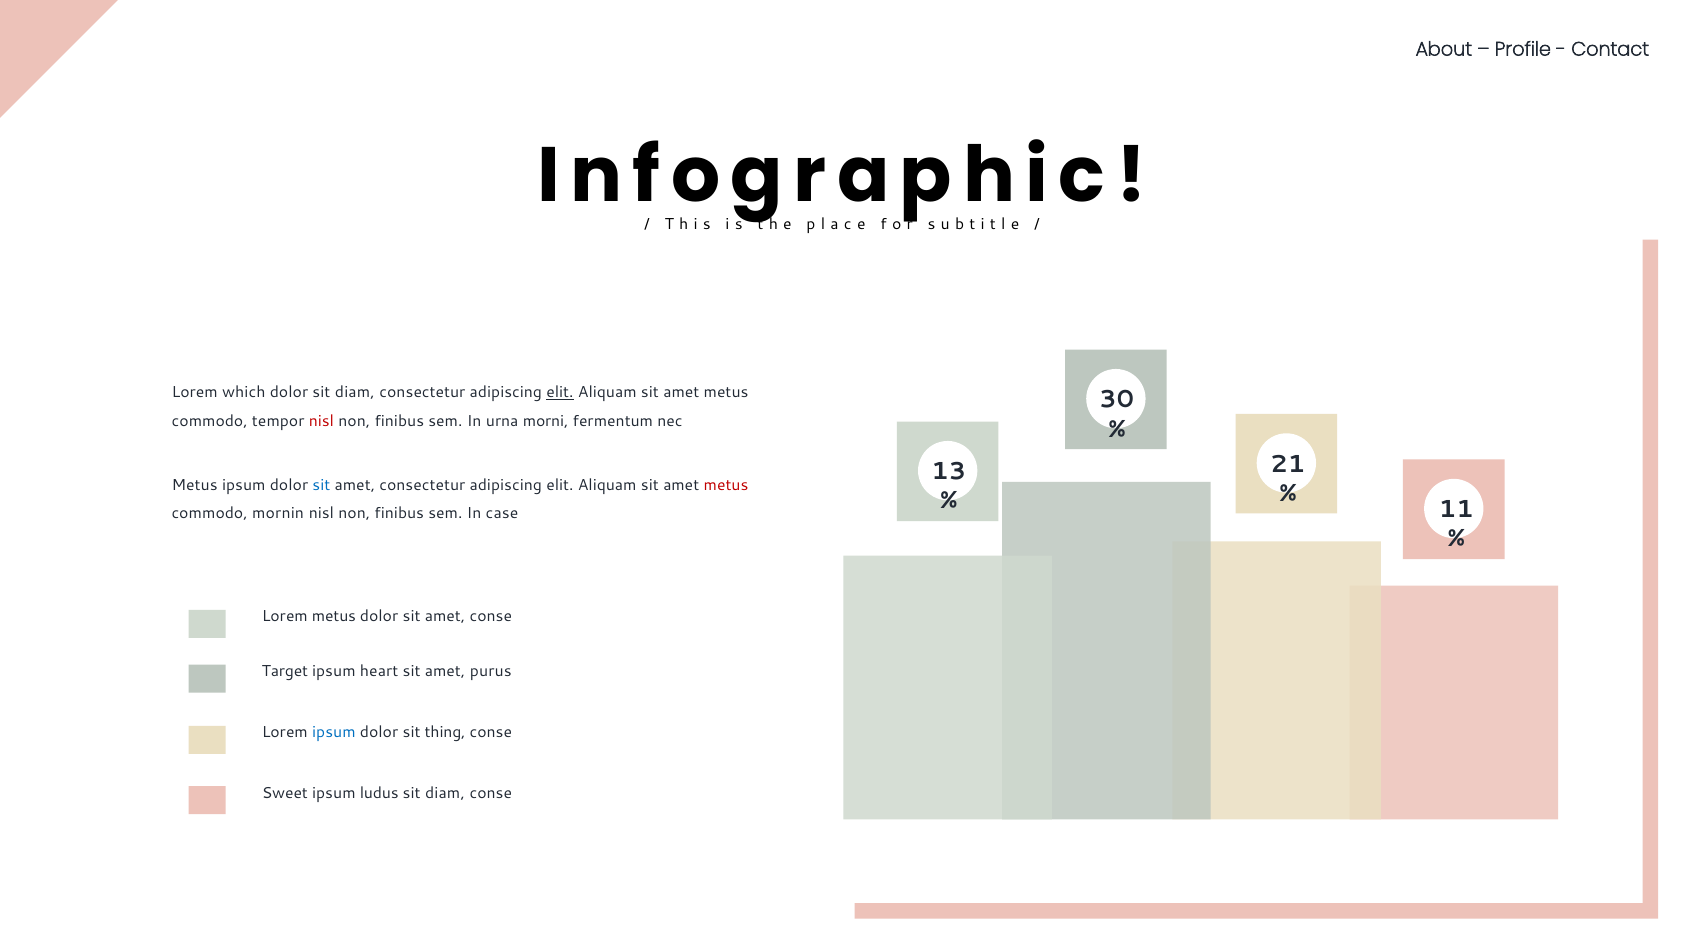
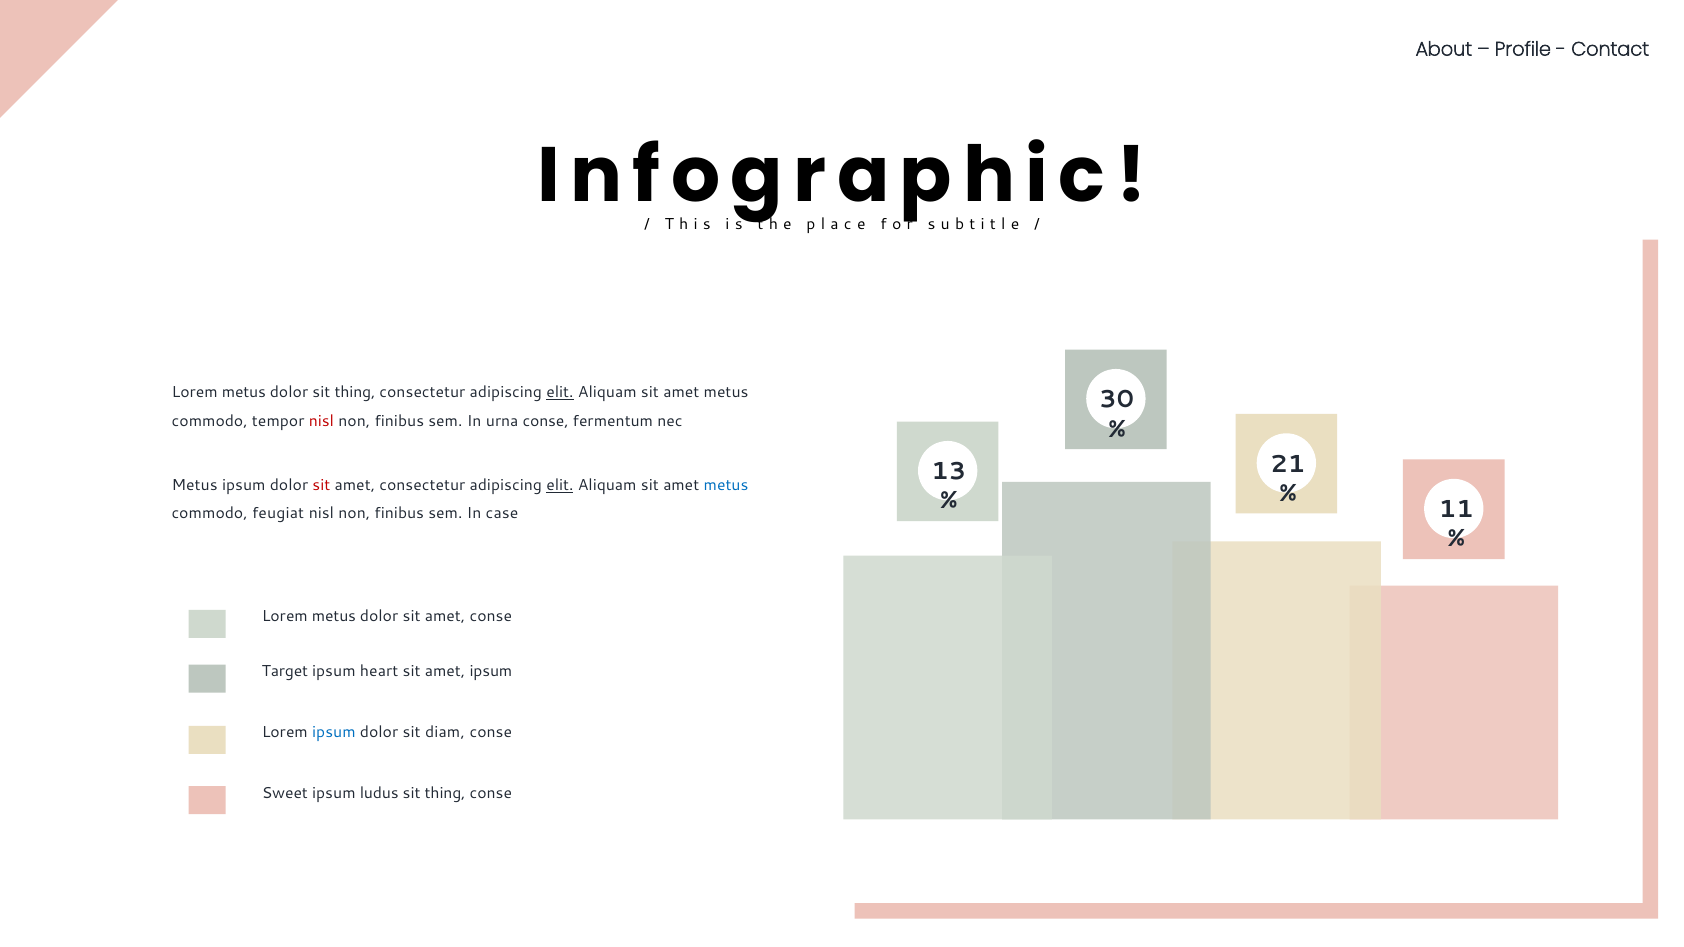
which at (244, 393): which -> metus
dolor sit diam: diam -> thing
urna morni: morni -> conse
sit at (321, 485) colour: blue -> red
elit at (560, 485) underline: none -> present
metus at (726, 485) colour: red -> blue
mornin: mornin -> feugiat
amet purus: purus -> ipsum
thing: thing -> diam
diam at (445, 793): diam -> thing
